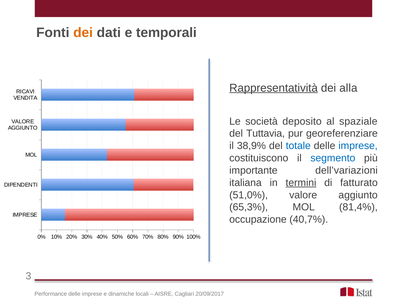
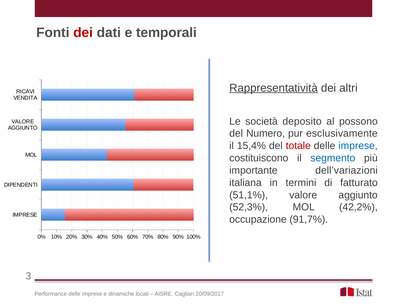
dei at (83, 33) colour: orange -> red
alla: alla -> altri
spaziale: spaziale -> possono
Tuttavia: Tuttavia -> Numero
georeferenziare: georeferenziare -> esclusivamente
38,9%: 38,9% -> 15,4%
totale colour: blue -> red
termini underline: present -> none
51,0%: 51,0% -> 51,1%
65,3%: 65,3% -> 52,3%
81,4%: 81,4% -> 42,2%
40,7%: 40,7% -> 91,7%
